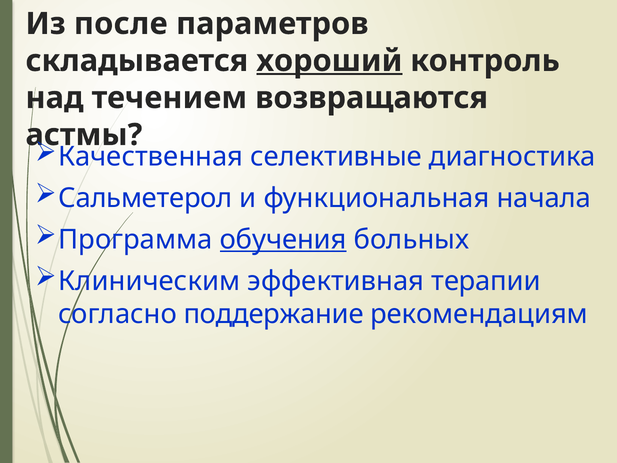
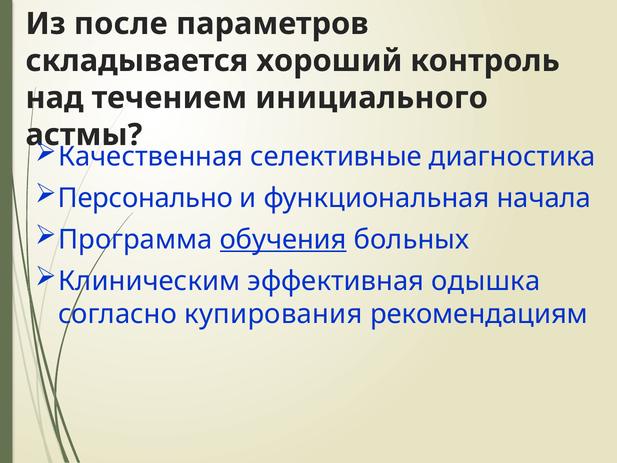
хороший underline: present -> none
возвращаются: возвращаются -> инициального
Сальметерол: Сальметерол -> Персонально
терапии: терапии -> одышка
поддержание: поддержание -> купирования
